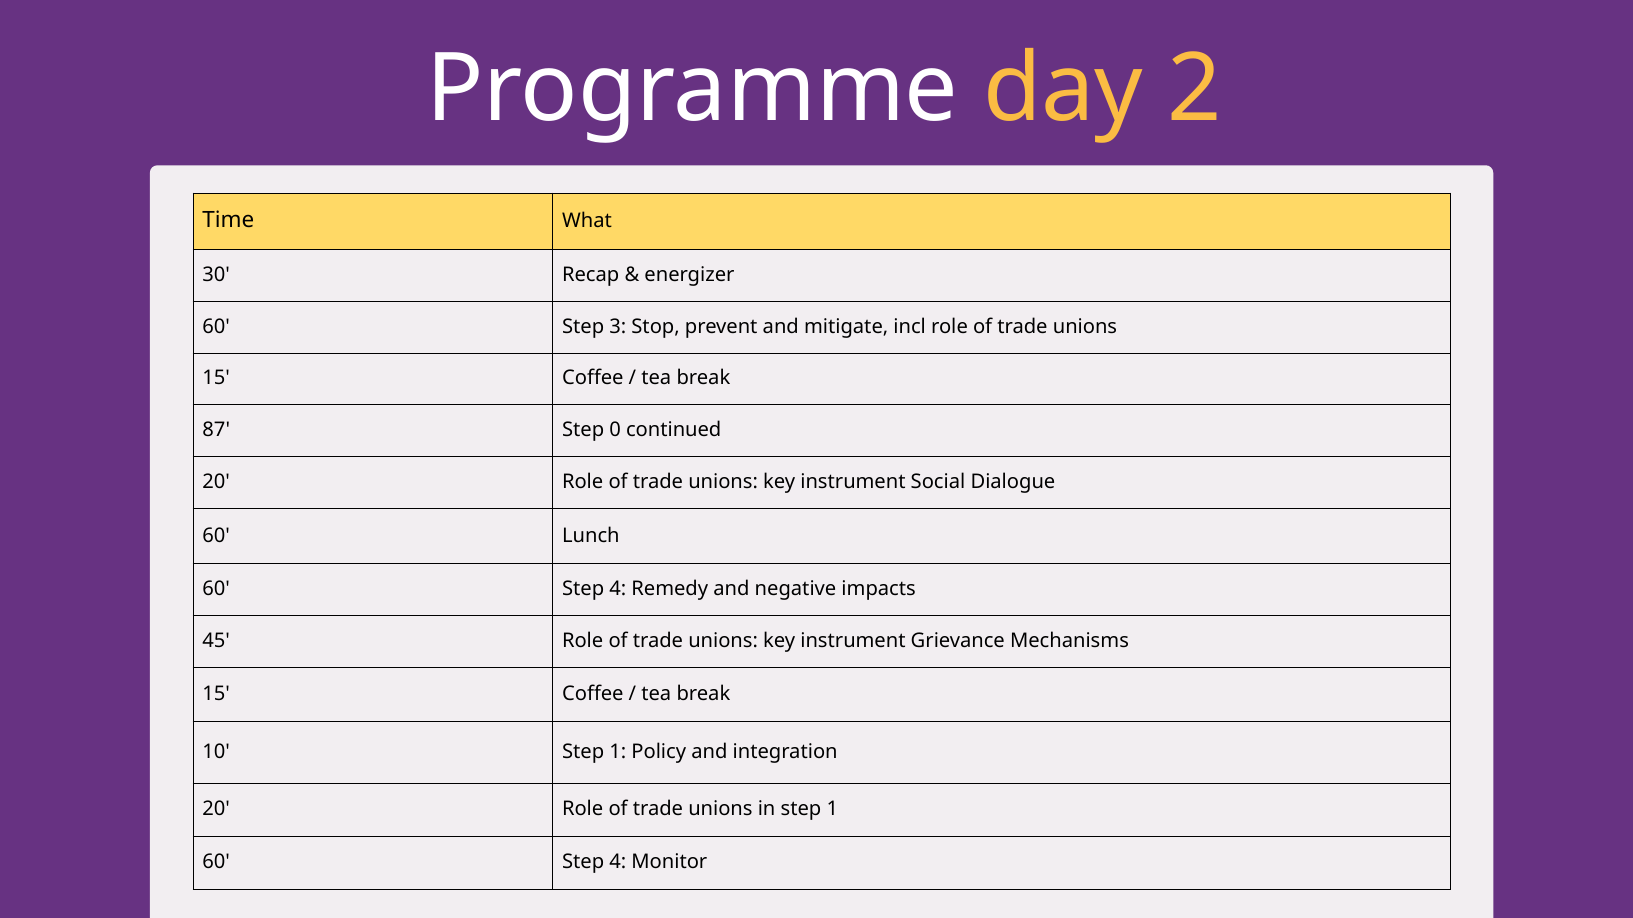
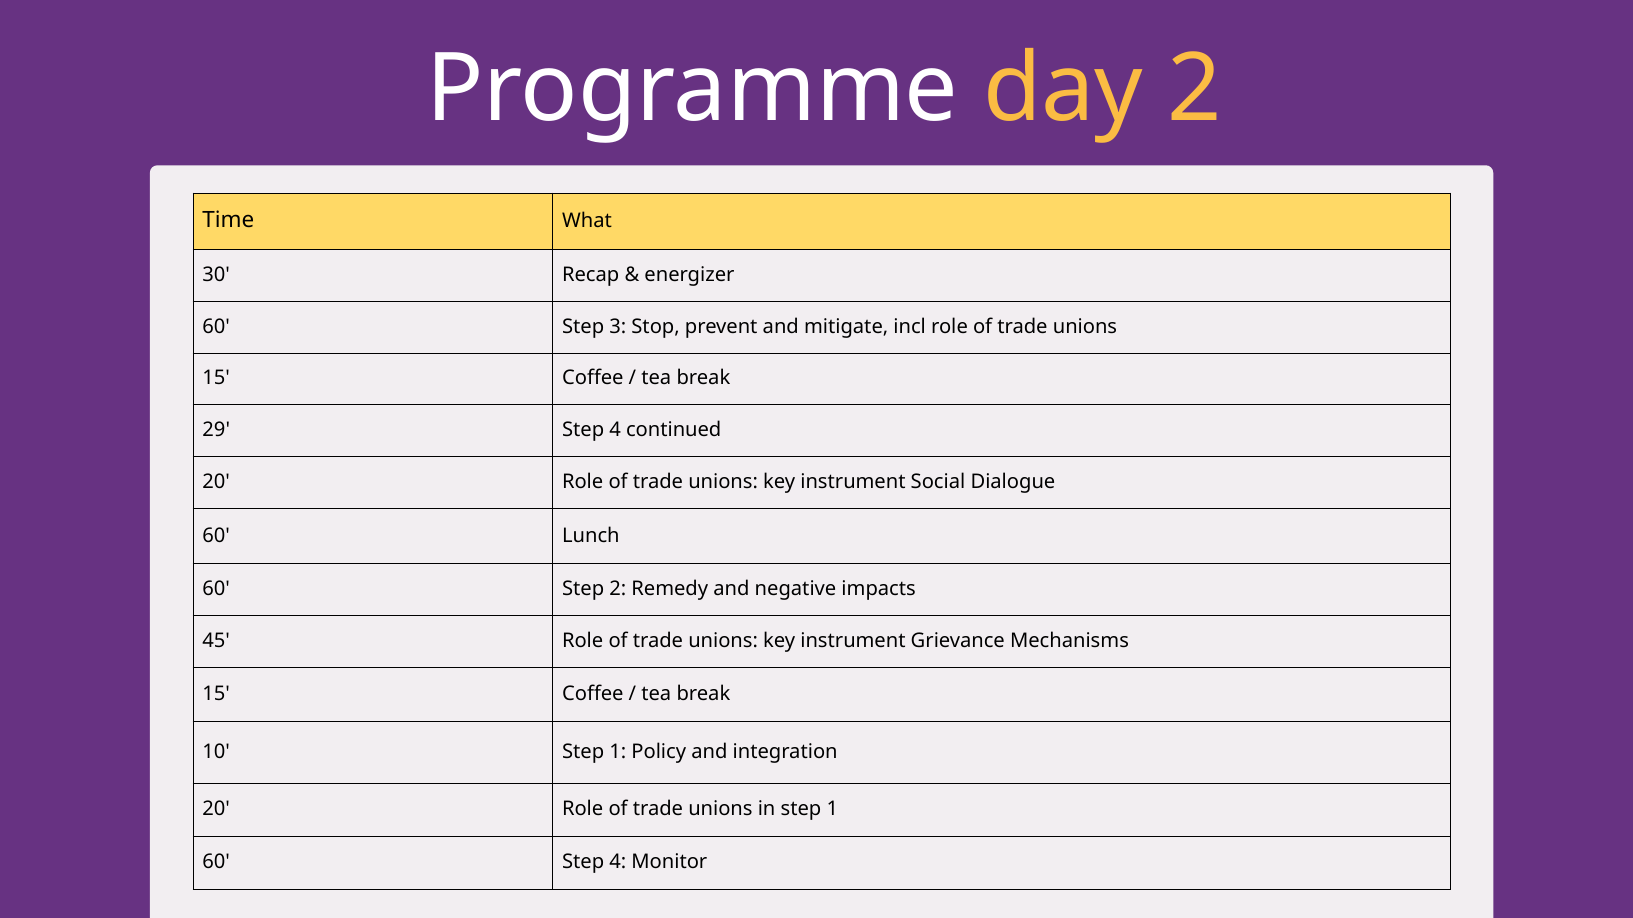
87: 87 -> 29
0 at (615, 430): 0 -> 4
4 at (618, 589): 4 -> 2
